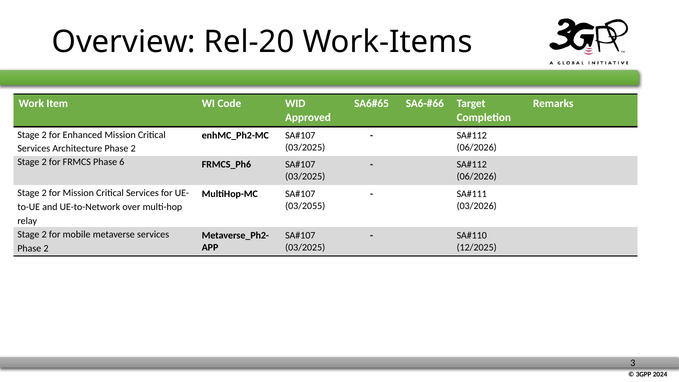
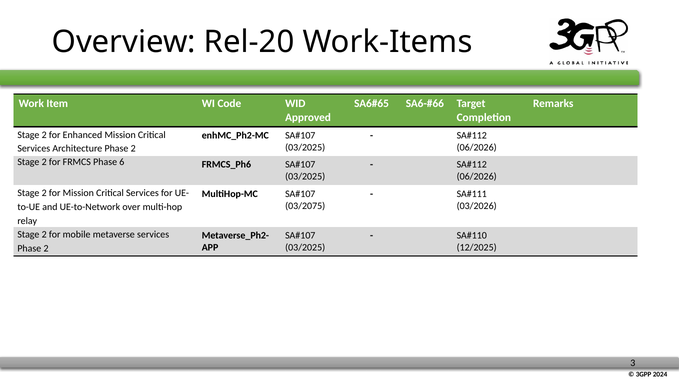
03/2055: 03/2055 -> 03/2075
